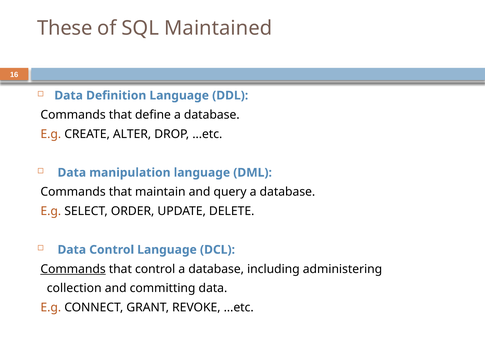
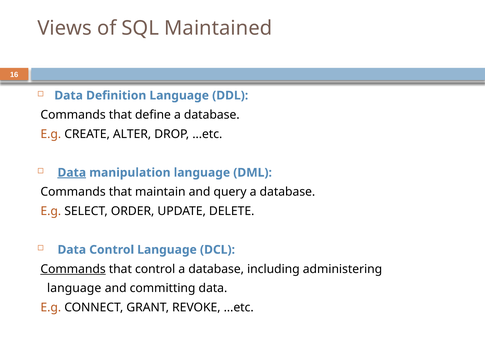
These: These -> Views
Data at (72, 172) underline: none -> present
collection at (74, 288): collection -> language
